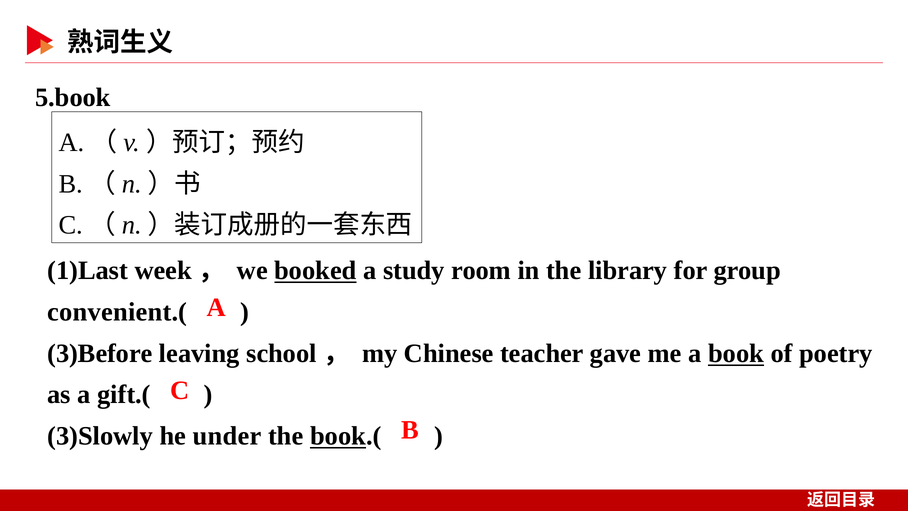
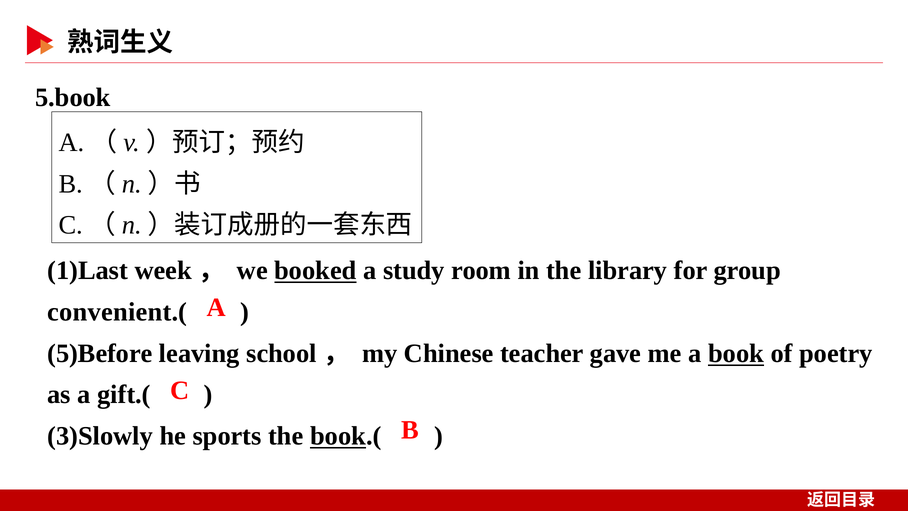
3)Before: 3)Before -> 5)Before
under: under -> sports
